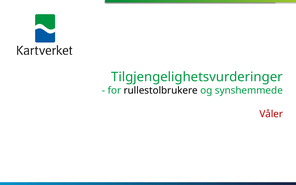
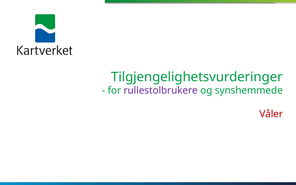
rullestolbrukere colour: black -> purple
